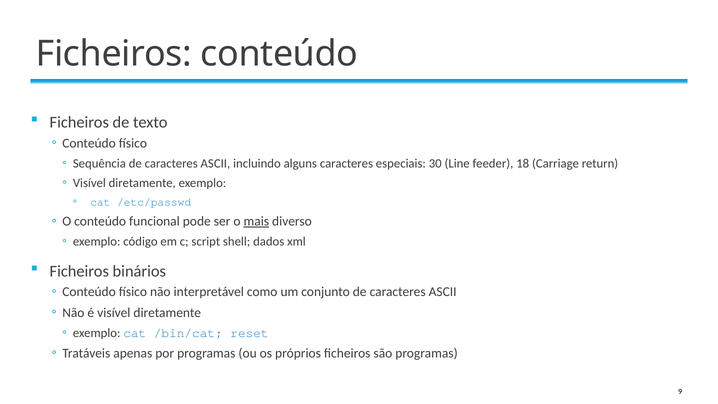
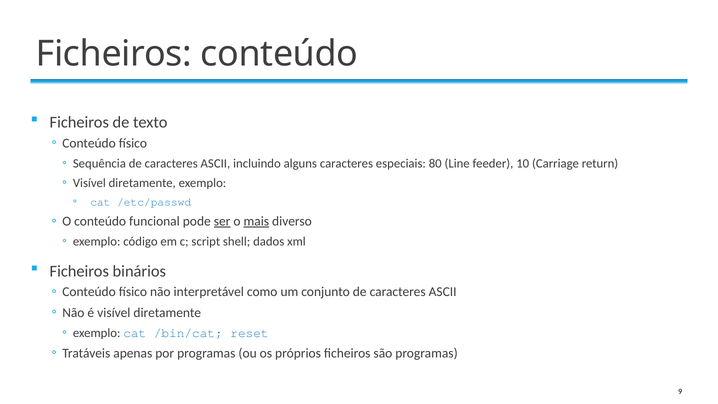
30: 30 -> 80
18: 18 -> 10
ser underline: none -> present
